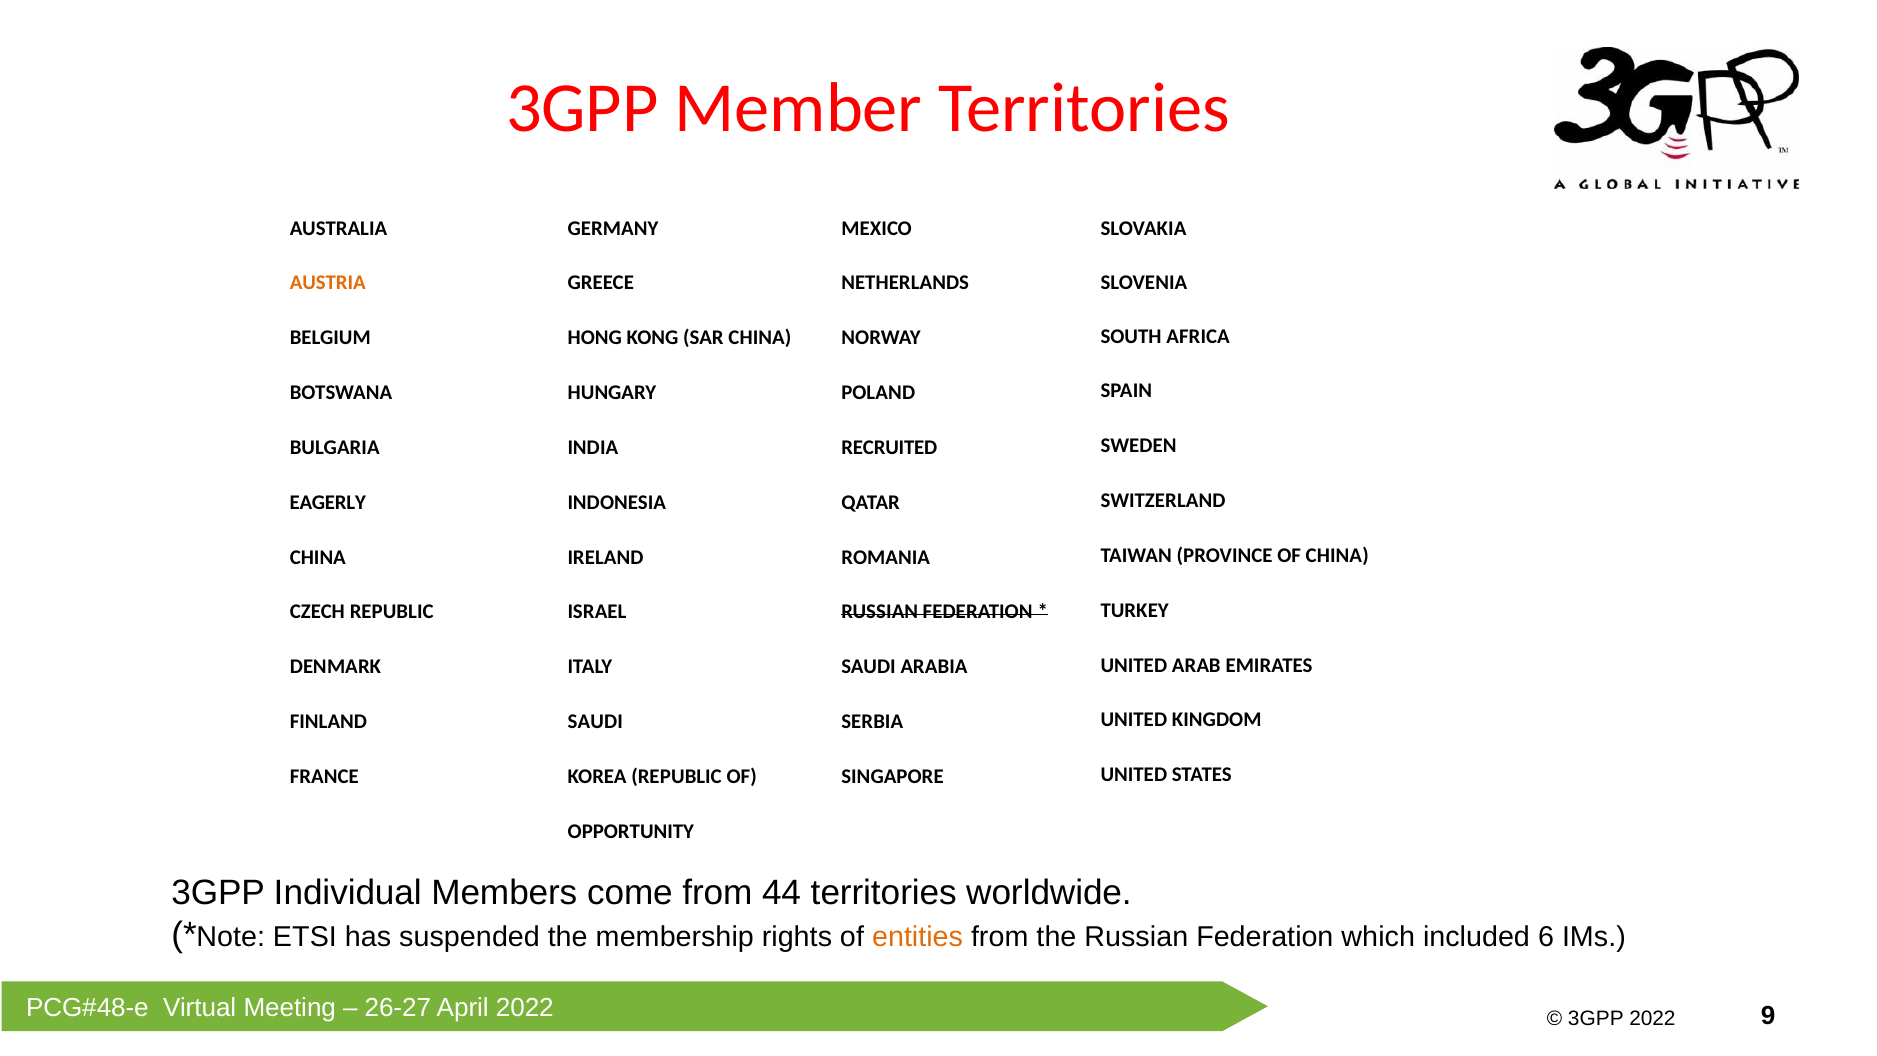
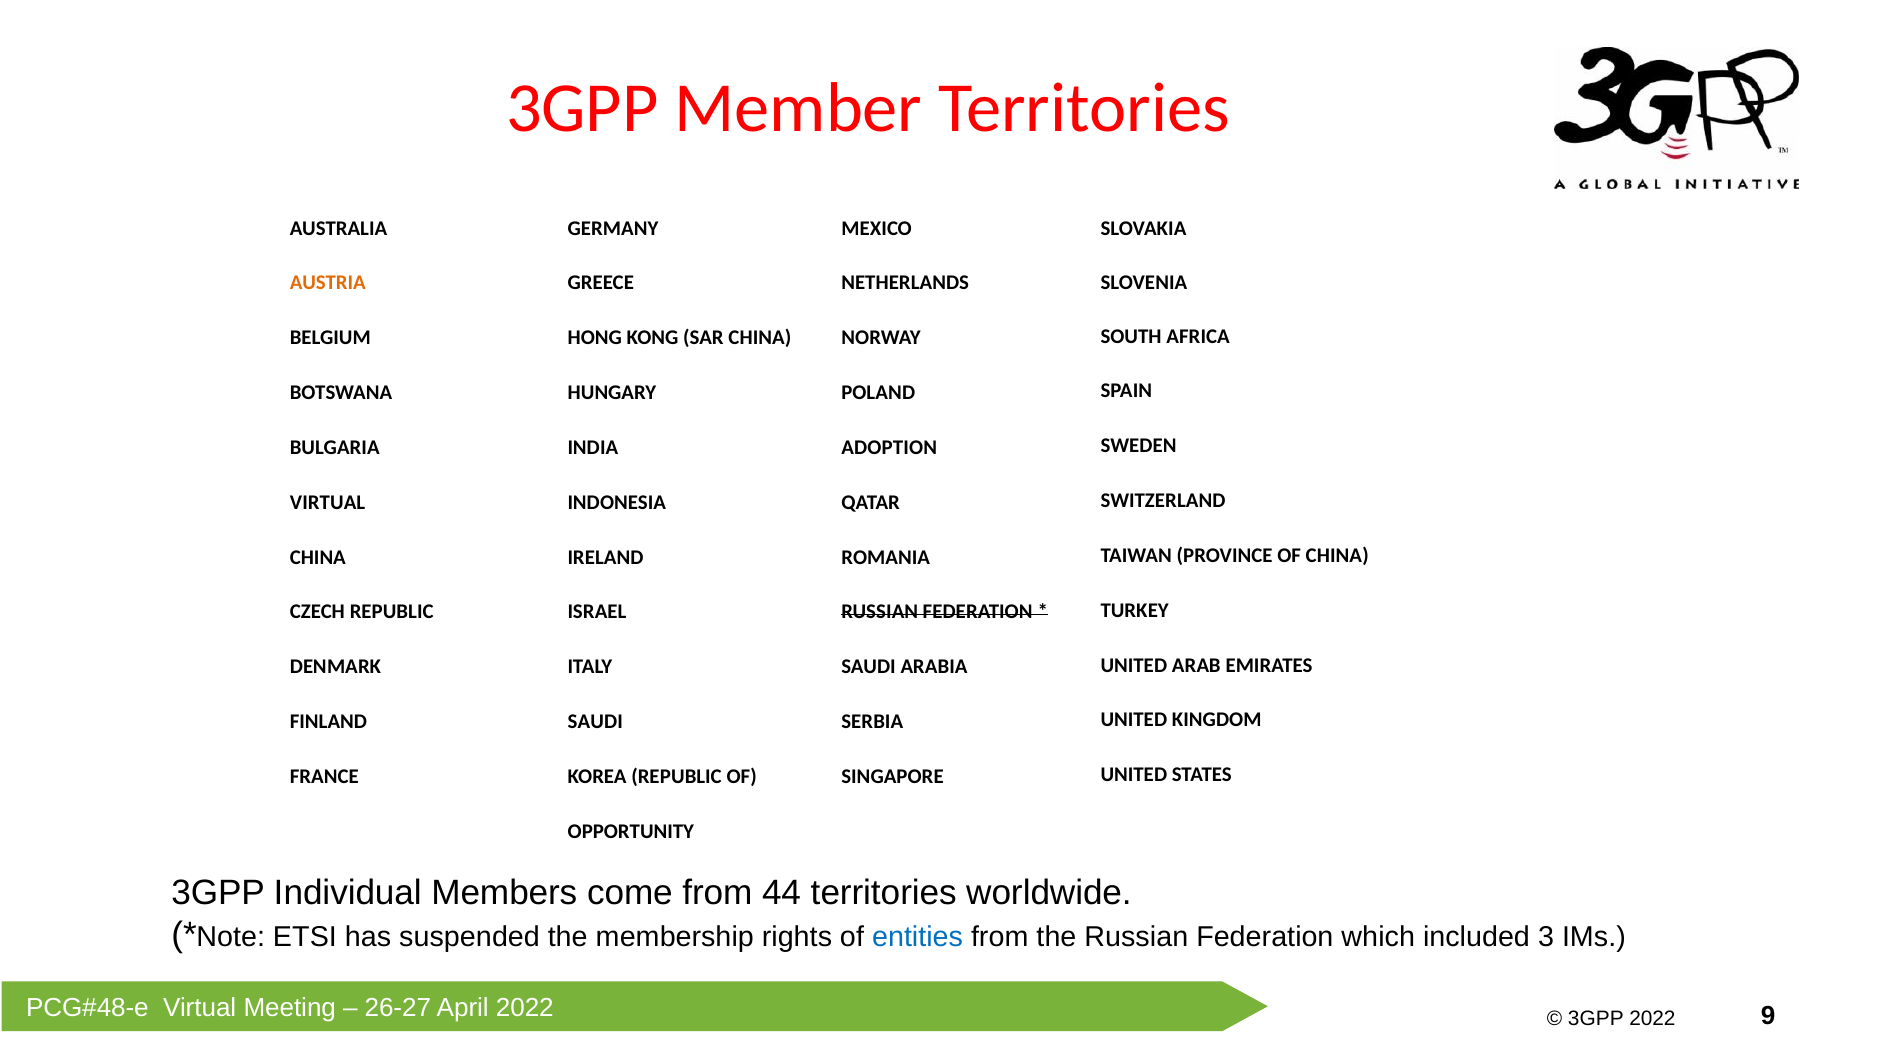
RECRUITED: RECRUITED -> ADOPTION
EAGERLY at (328, 502): EAGERLY -> VIRTUAL
entities colour: orange -> blue
6: 6 -> 3
